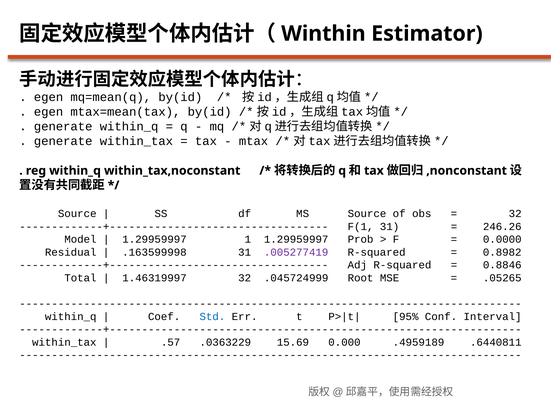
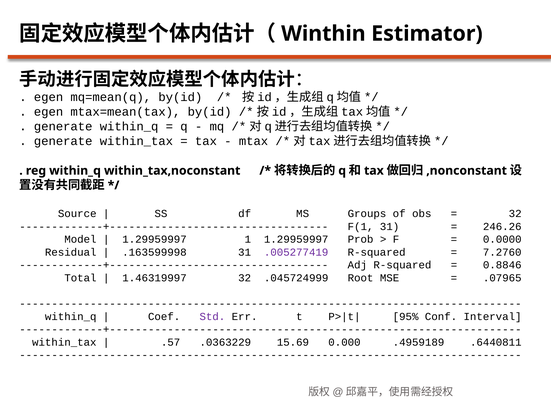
MS Source: Source -> Groups
0.8982: 0.8982 -> 7.2760
.05265: .05265 -> .07965
Std colour: blue -> purple
